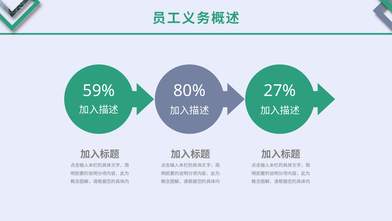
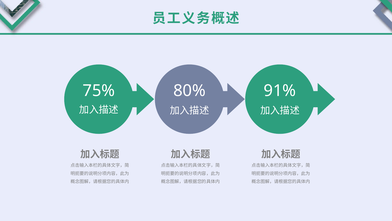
59%: 59% -> 75%
27%: 27% -> 91%
